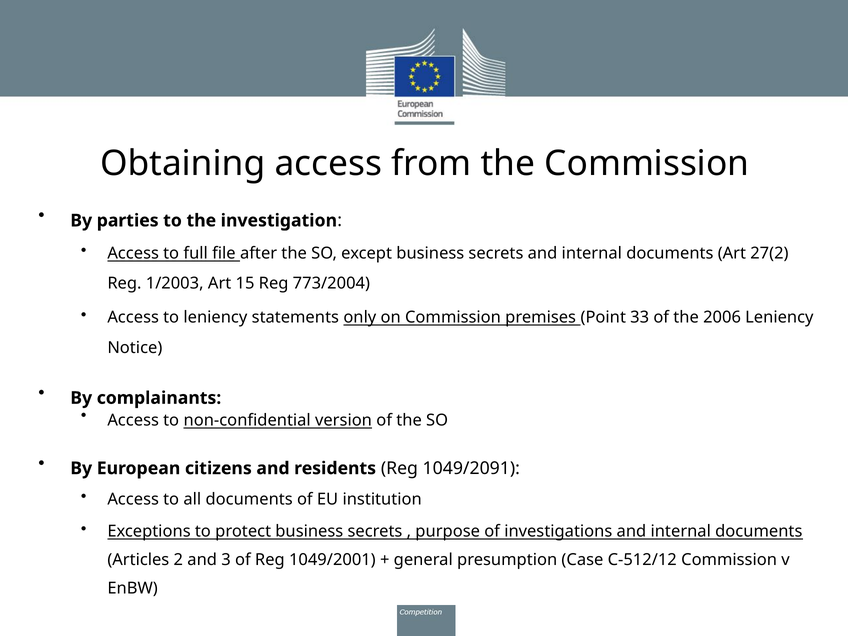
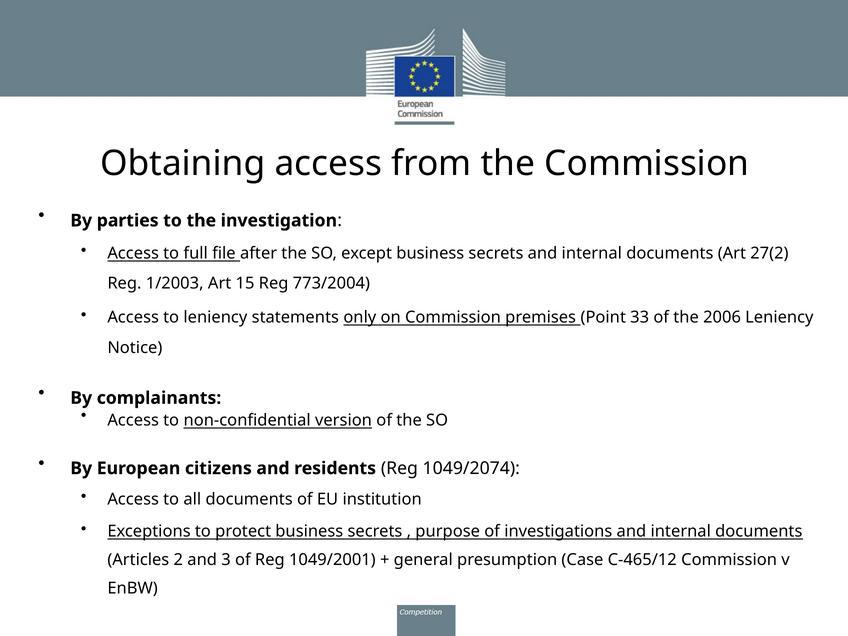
1049/2091: 1049/2091 -> 1049/2074
C-512/12: C-512/12 -> C-465/12
